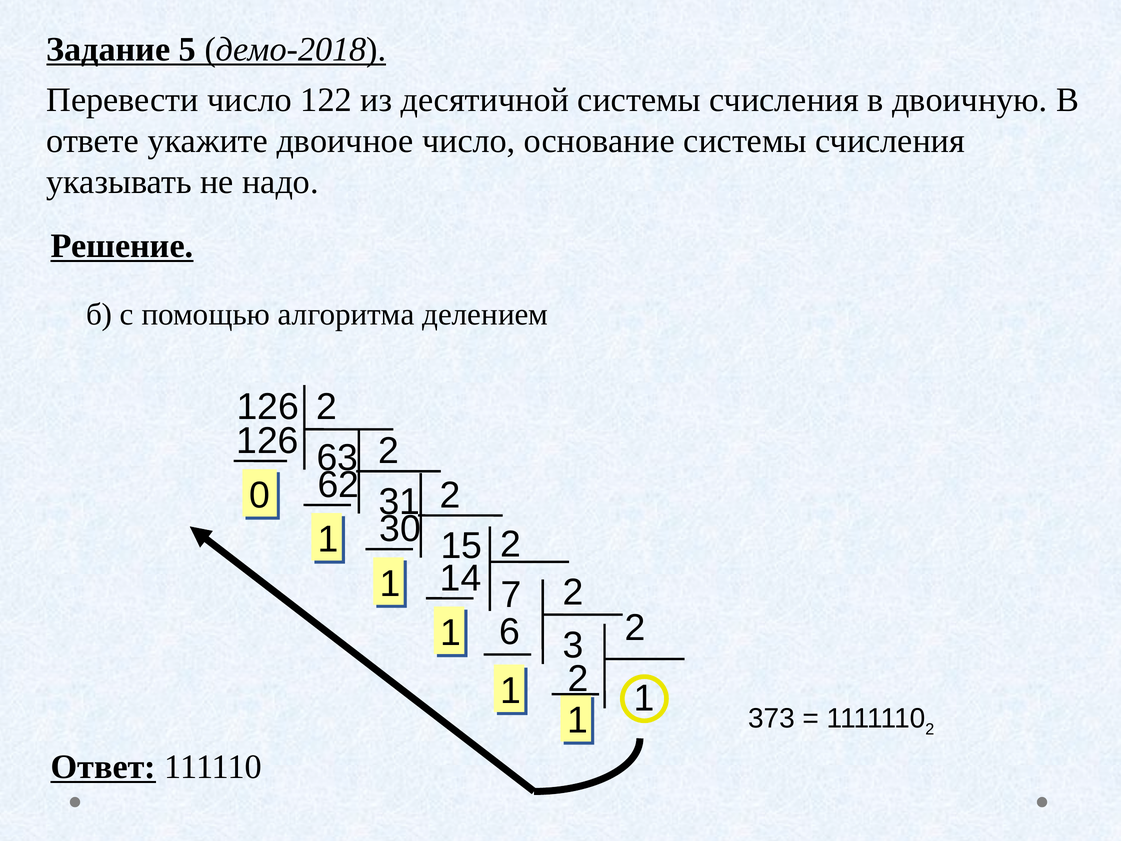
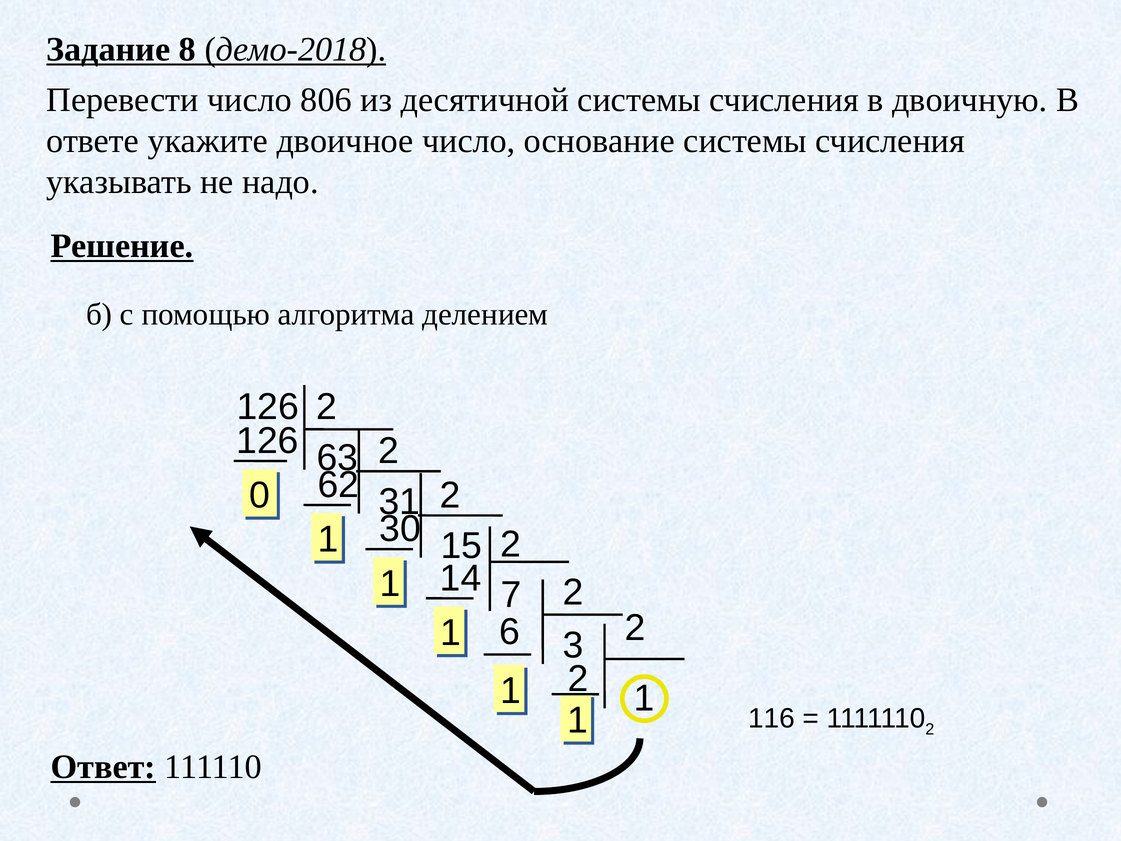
5: 5 -> 8
122: 122 -> 806
373: 373 -> 116
